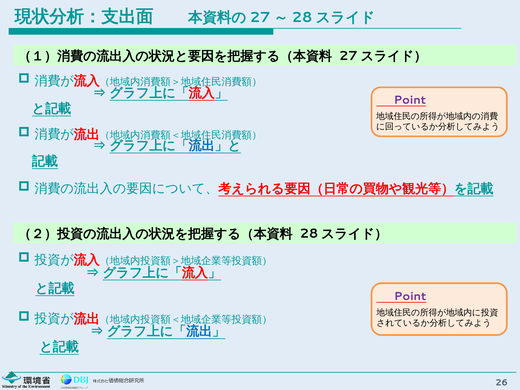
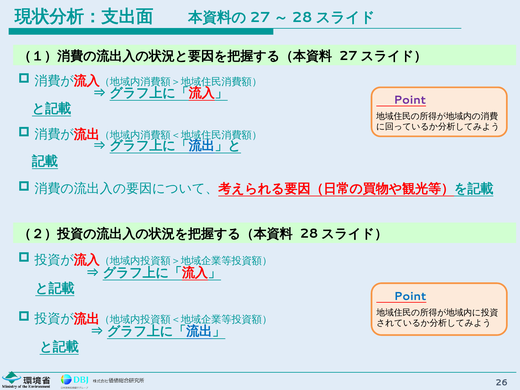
Point at (410, 296) colour: purple -> blue
